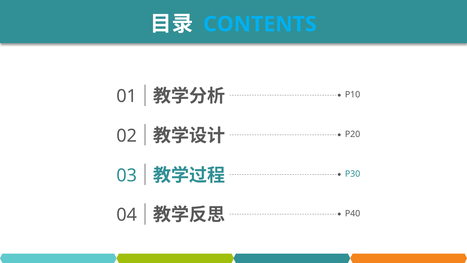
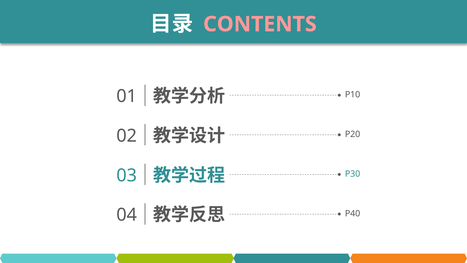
CONTENTS colour: light blue -> pink
